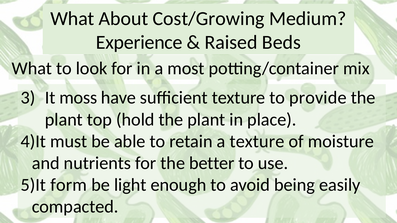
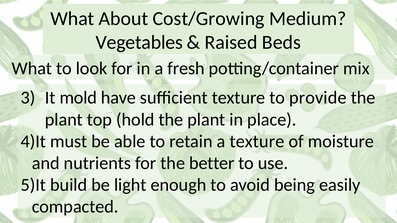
Experience: Experience -> Vegetables
most: most -> fresh
moss: moss -> mold
form: form -> build
